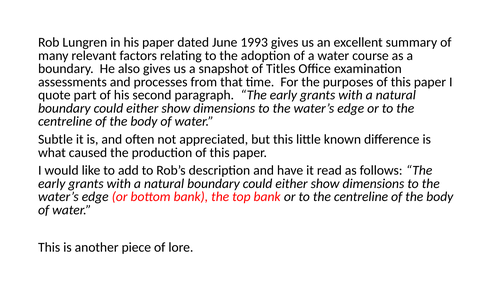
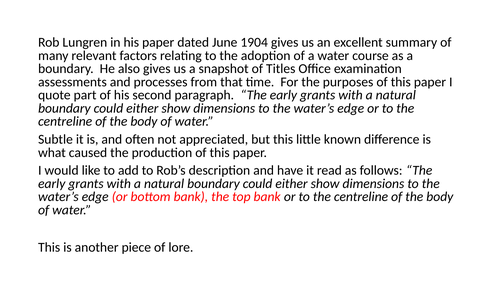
1993: 1993 -> 1904
